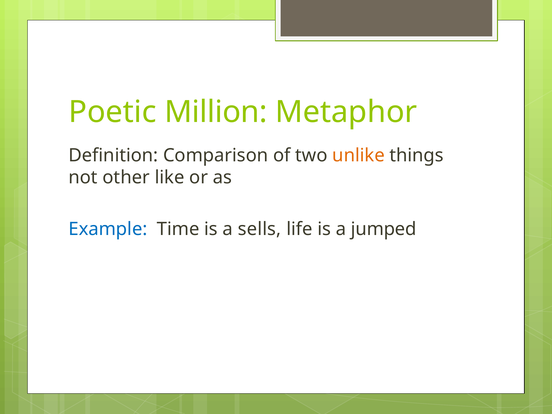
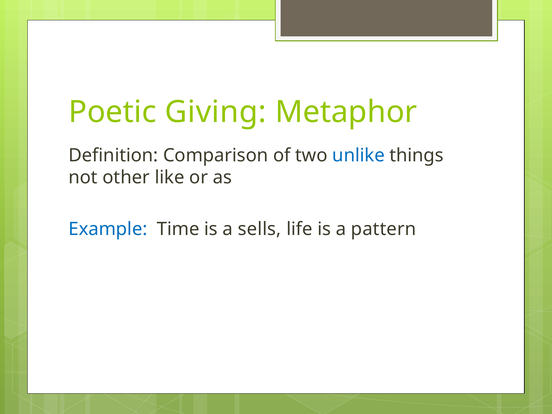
Million: Million -> Giving
unlike colour: orange -> blue
jumped: jumped -> pattern
